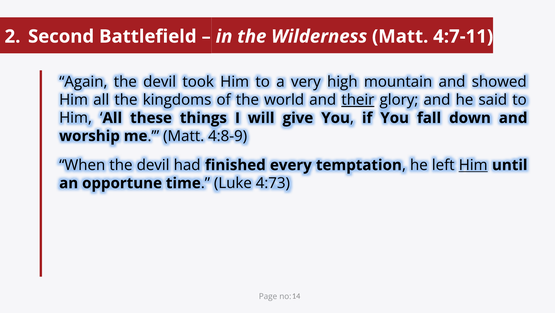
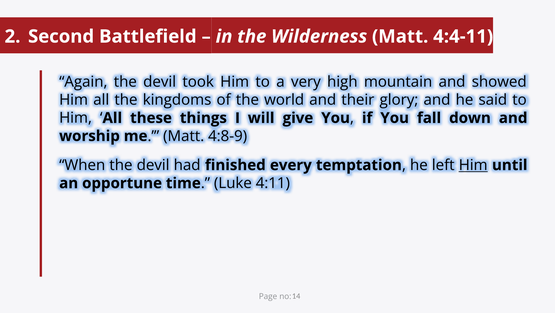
4:7-11: 4:7-11 -> 4:4-11
their underline: present -> none
4:73: 4:73 -> 4:11
